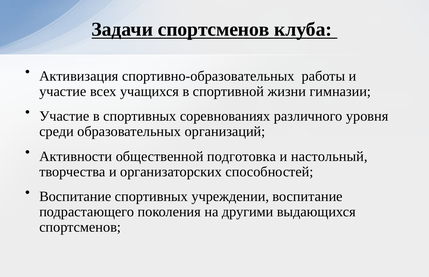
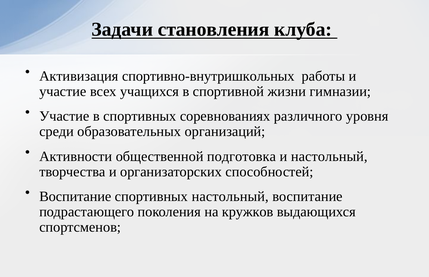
Задачи спортсменов: спортсменов -> становления
спортивно-образовательных: спортивно-образовательных -> спортивно-внутришкольных
спортивных учреждении: учреждении -> настольный
другими: другими -> кружков
